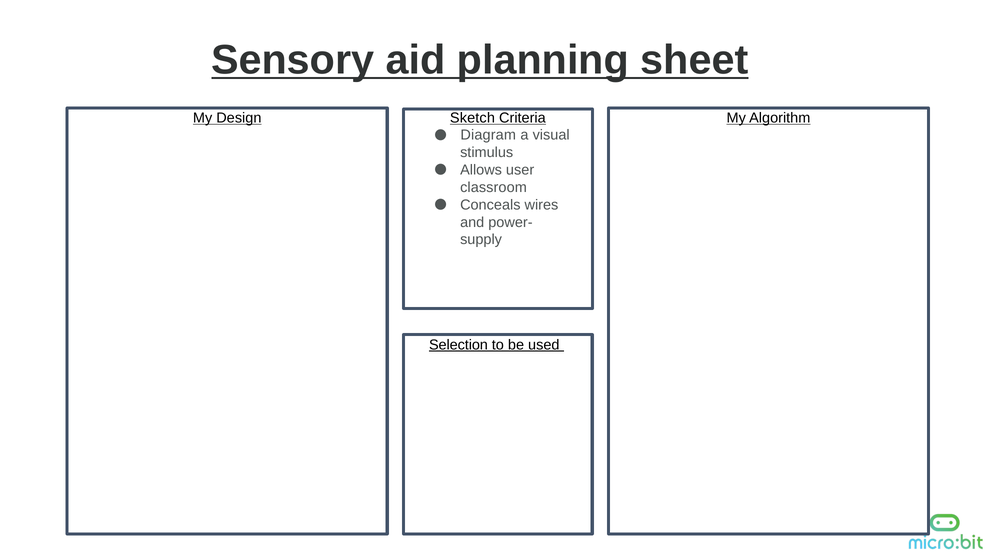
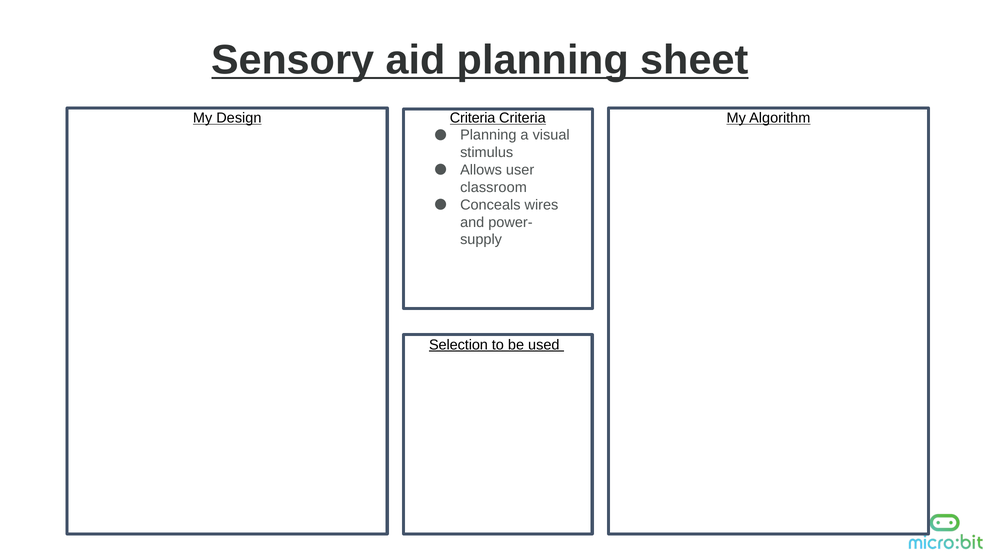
Sketch at (472, 118): Sketch -> Criteria
Diagram at (488, 135): Diagram -> Planning
